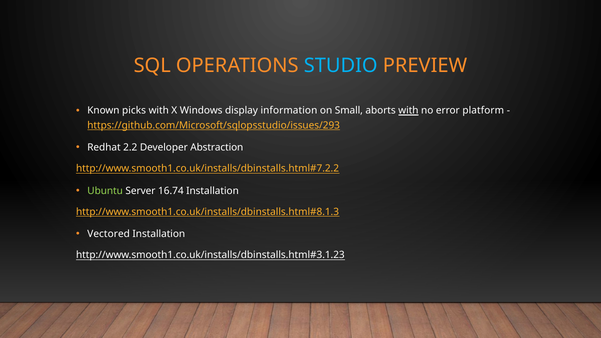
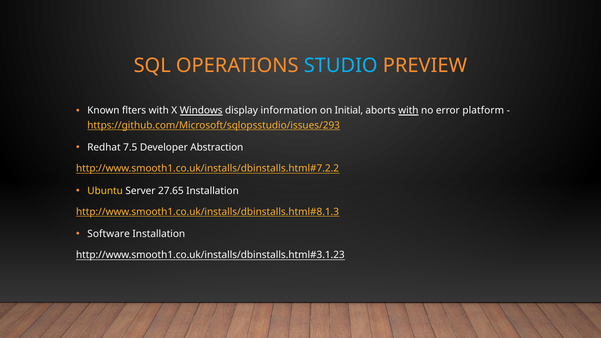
picks: picks -> flters
Windows underline: none -> present
Small: Small -> Initial
2.2: 2.2 -> 7.5
Ubuntu colour: light green -> yellow
16.74: 16.74 -> 27.65
Vectored: Vectored -> Software
